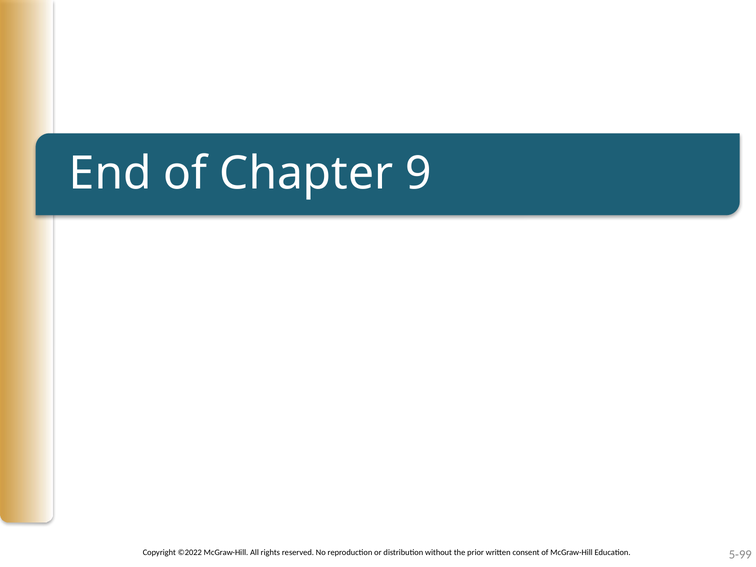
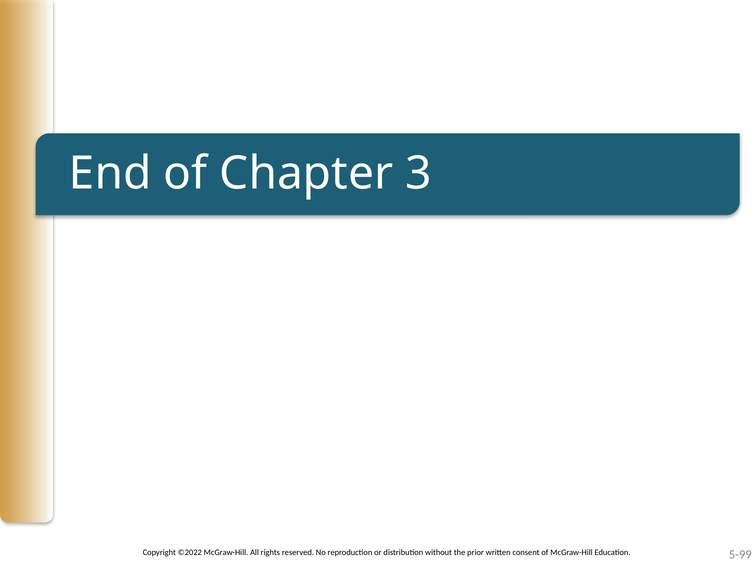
9: 9 -> 3
